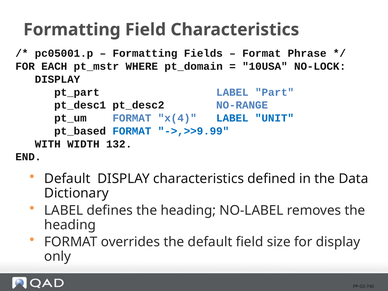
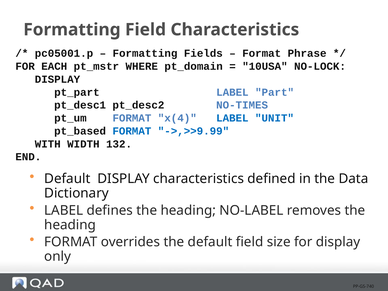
NO-RANGE: NO-RANGE -> NO-TIMES
